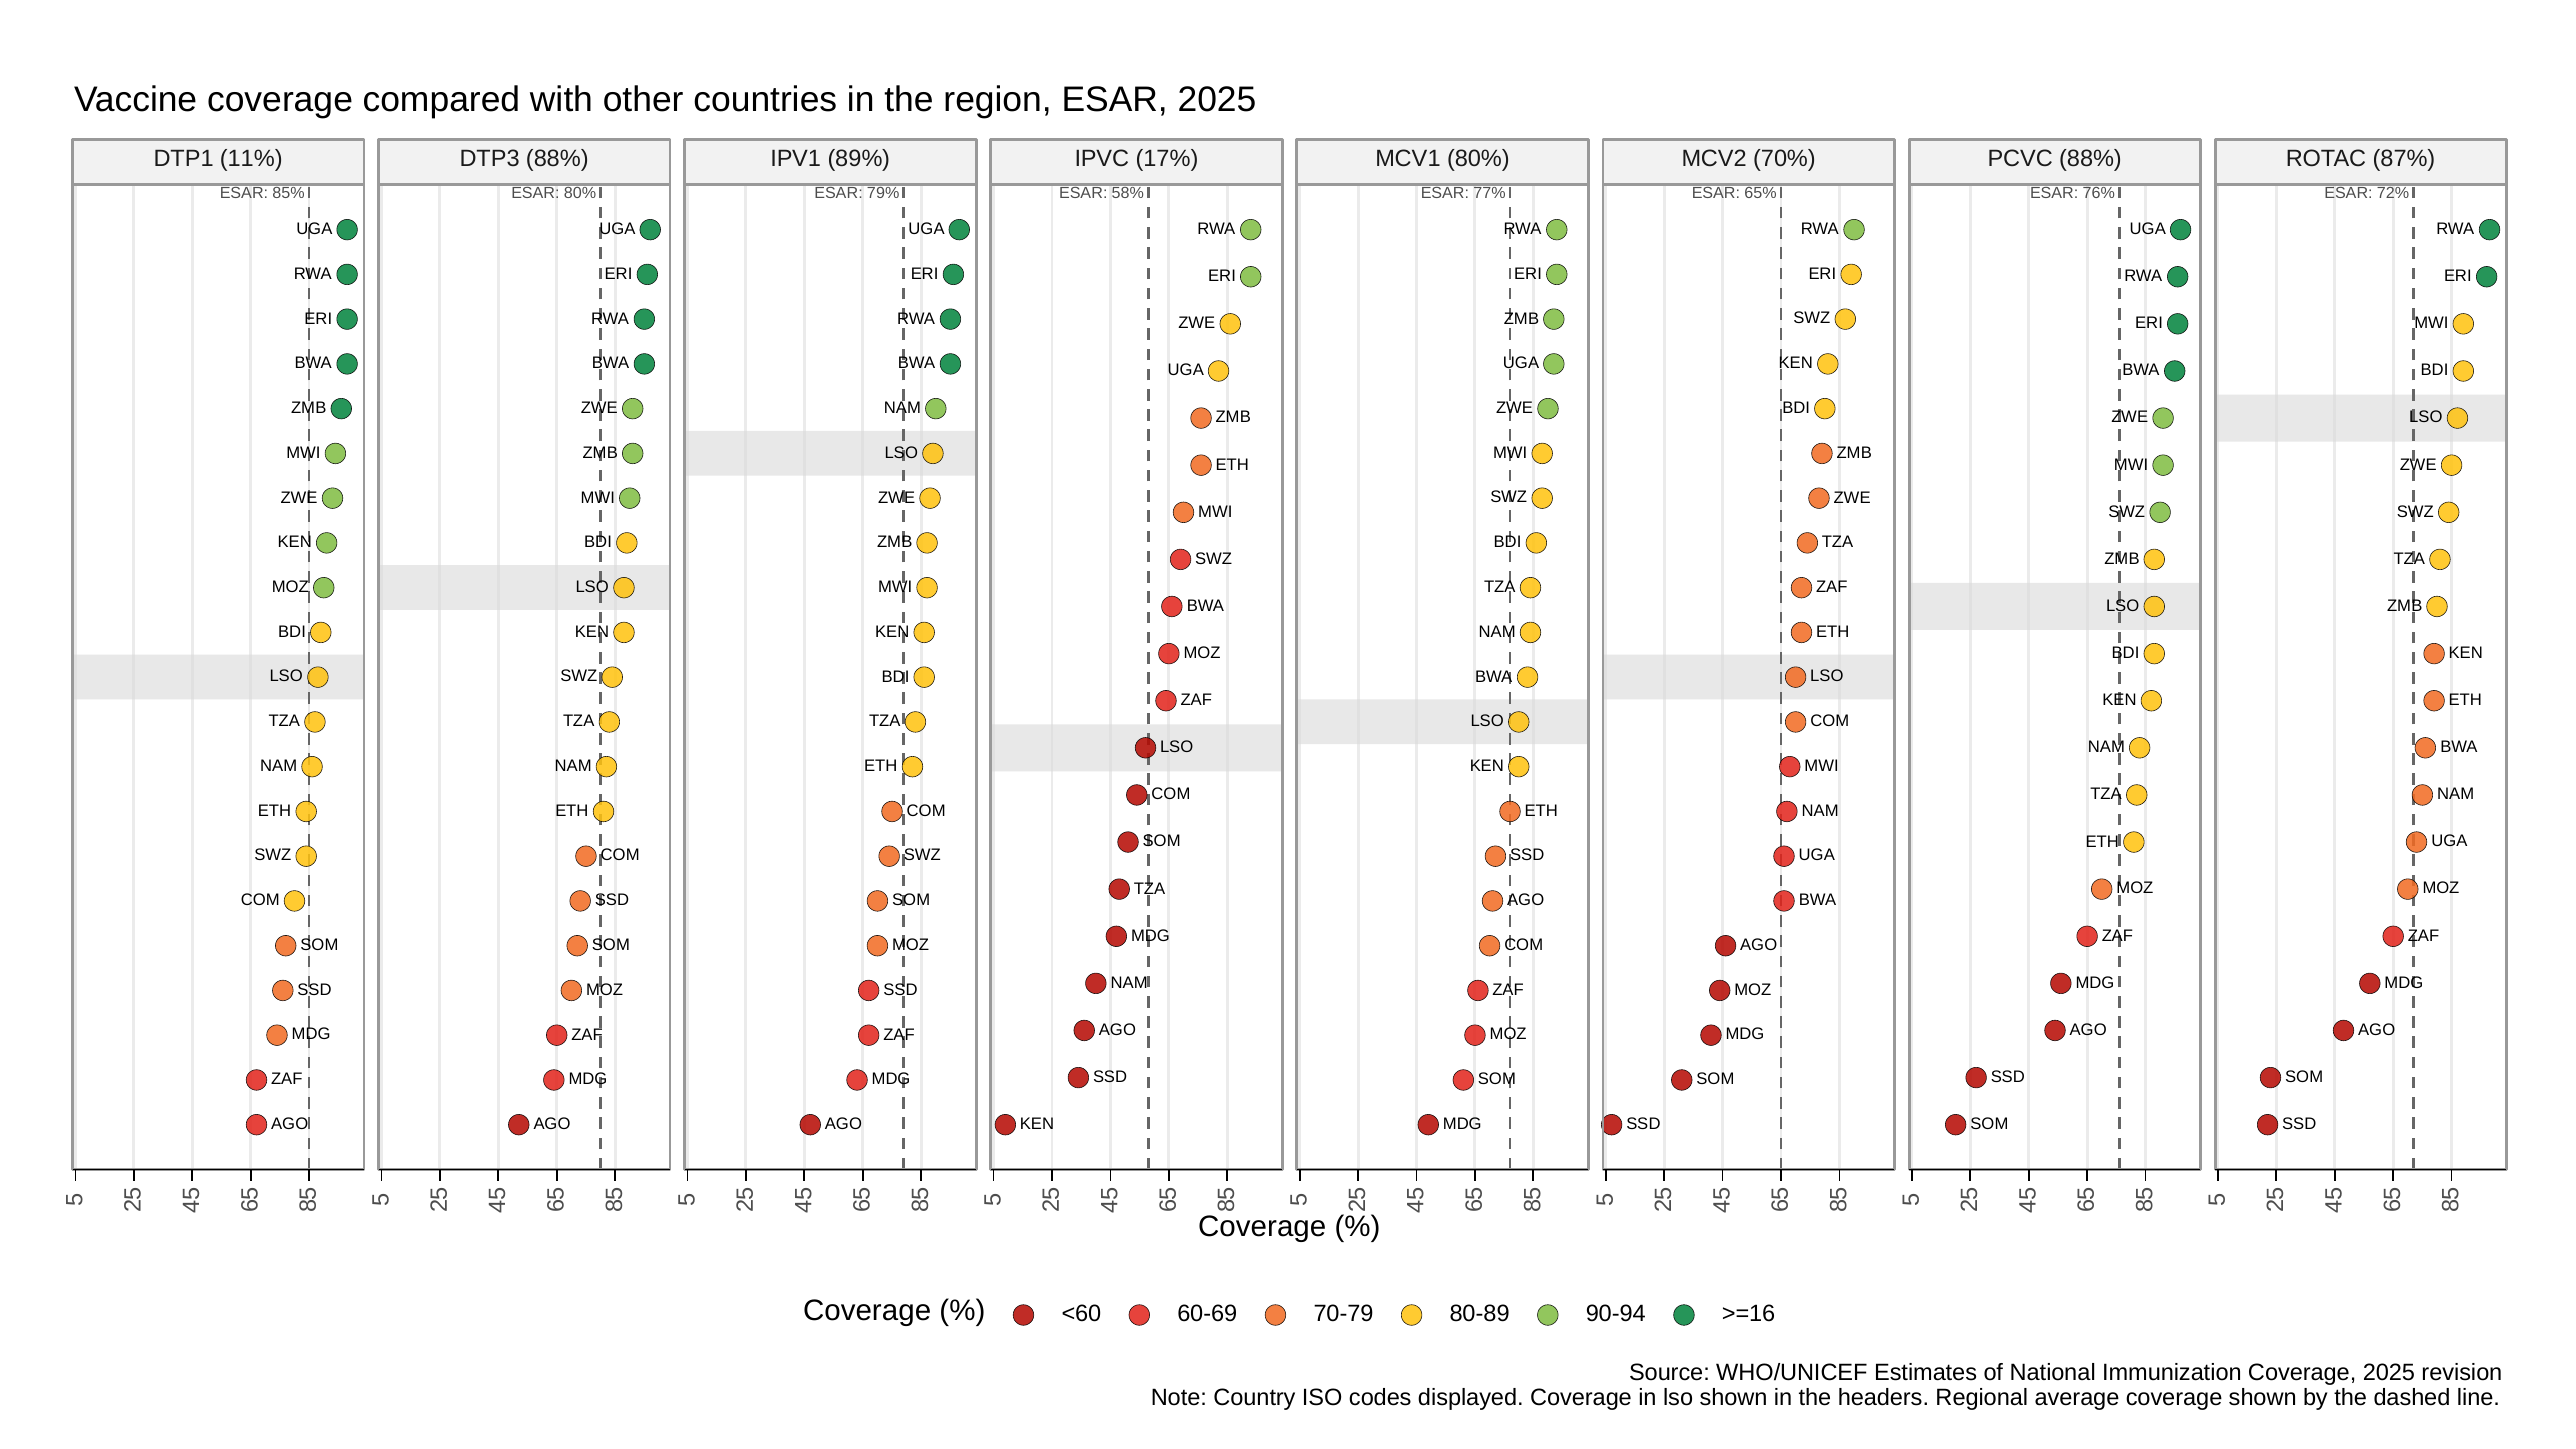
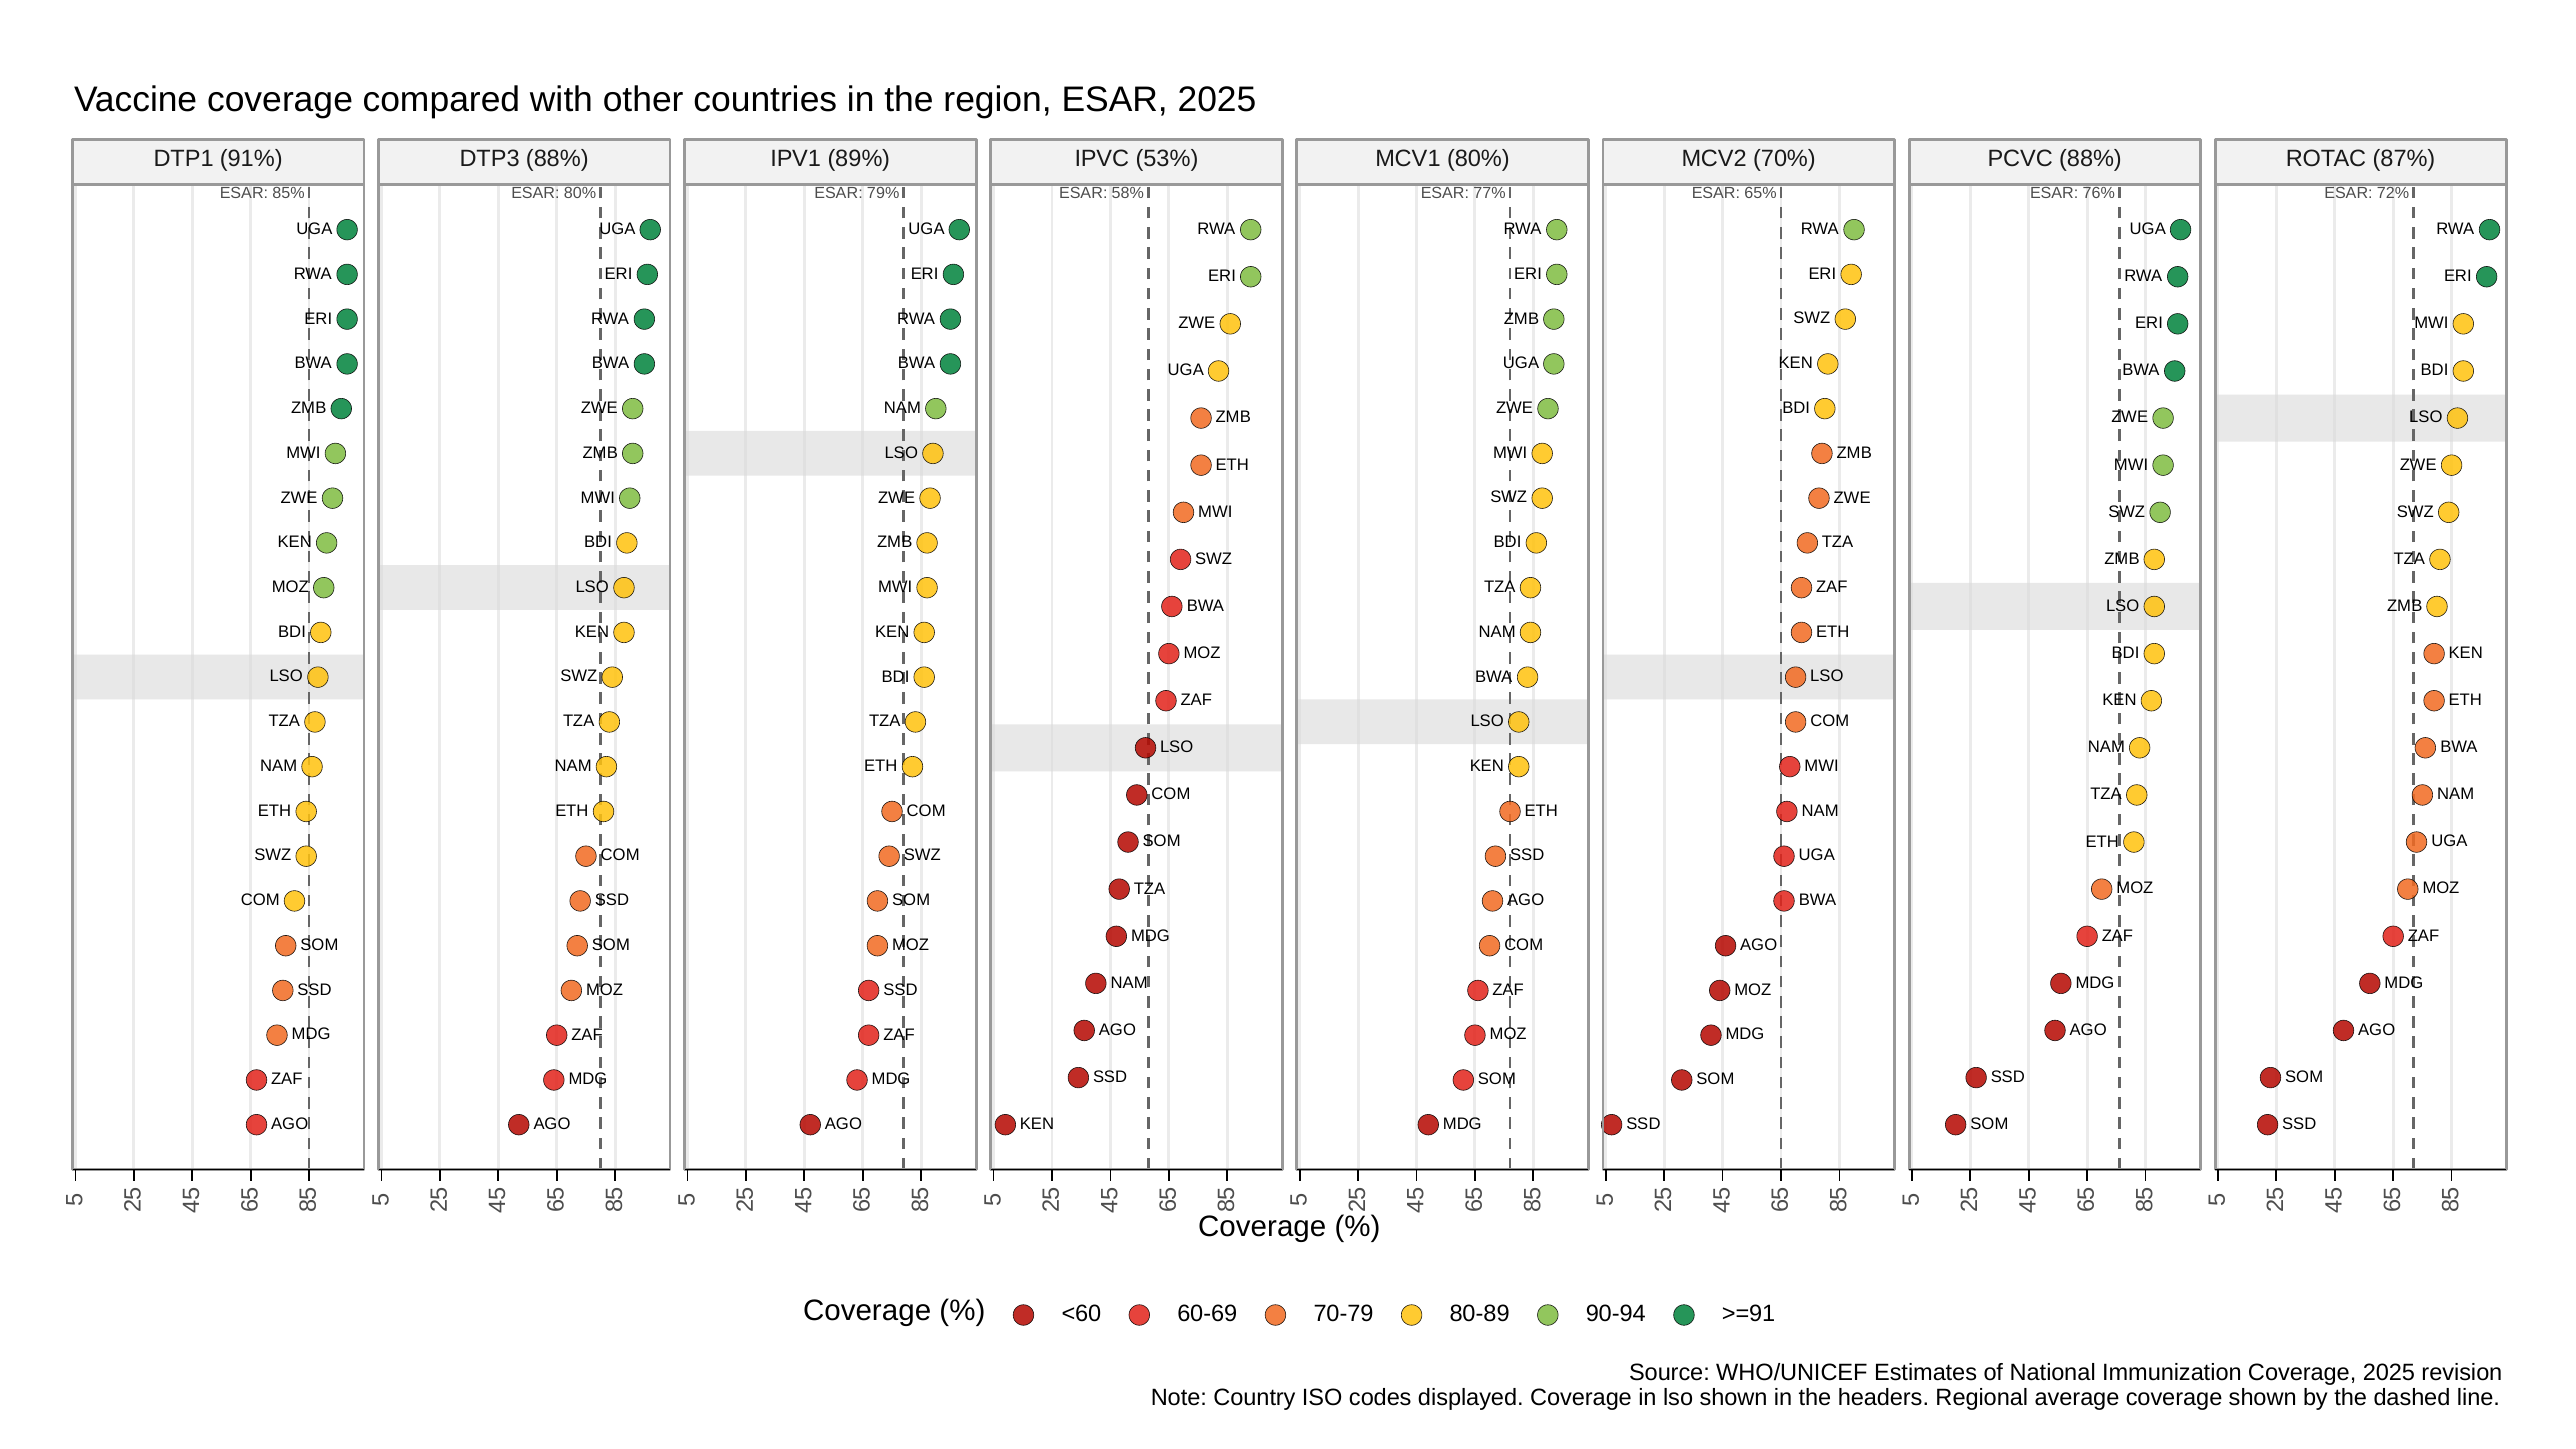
11%: 11% -> 91%
17%: 17% -> 53%
>=16: >=16 -> >=91
